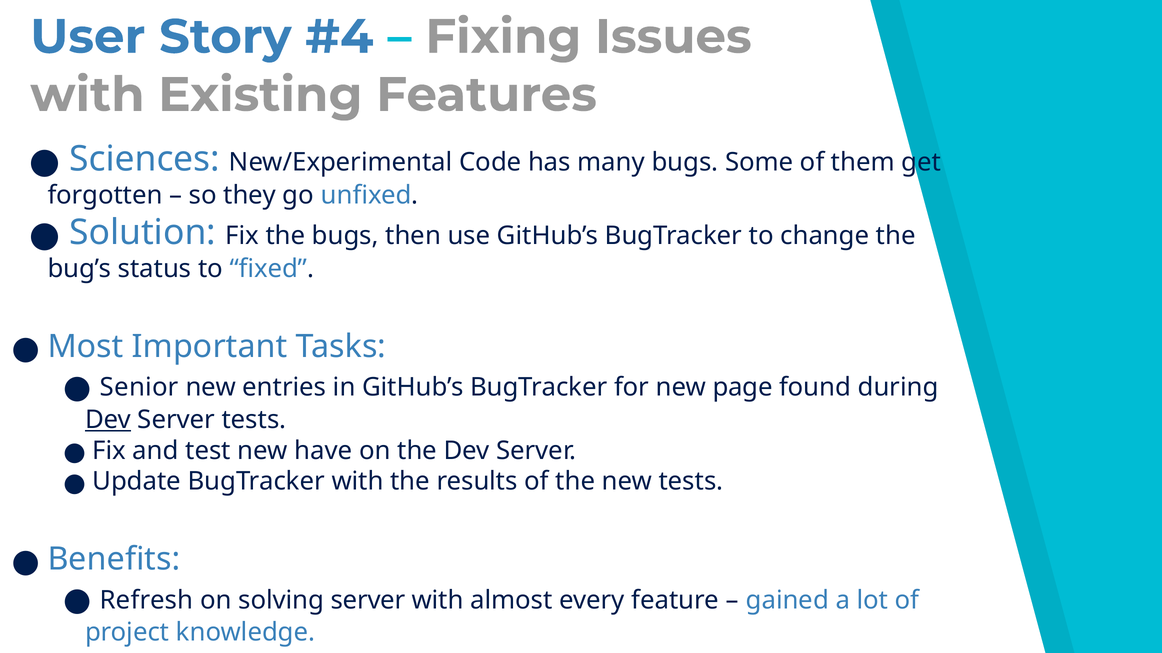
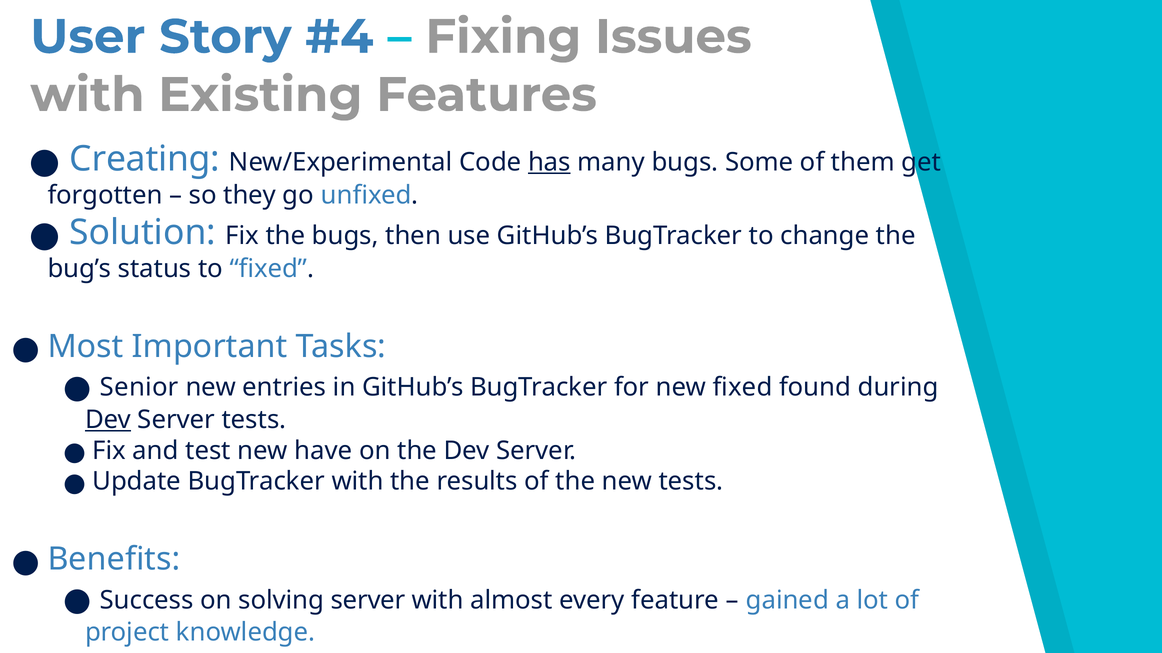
Sciences: Sciences -> Creating
has underline: none -> present
new page: page -> fixed
Refresh: Refresh -> Success
